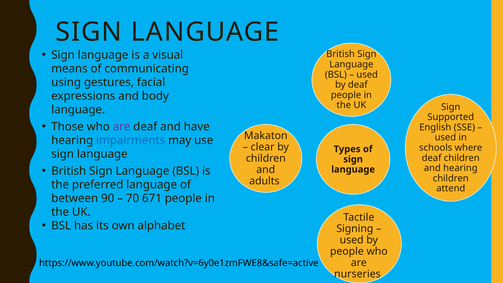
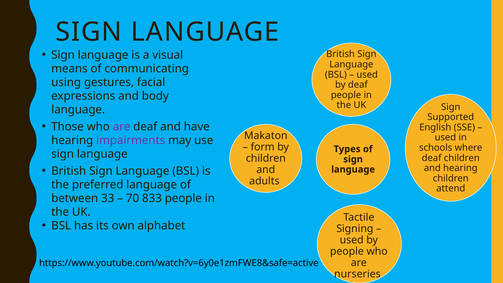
impairments colour: blue -> purple
clear: clear -> form
90: 90 -> 33
671: 671 -> 833
